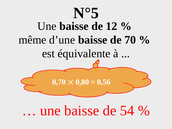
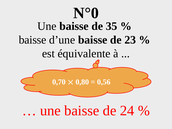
N°5: N°5 -> N°0
12: 12 -> 35
même at (33, 40): même -> baisse
70: 70 -> 23
54: 54 -> 24
